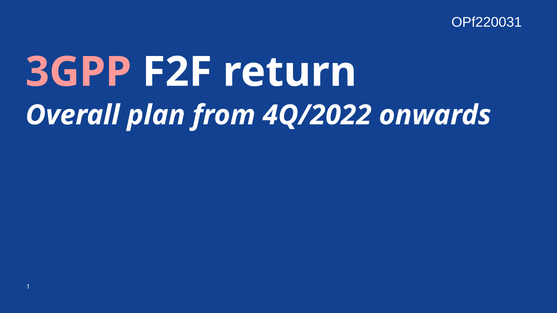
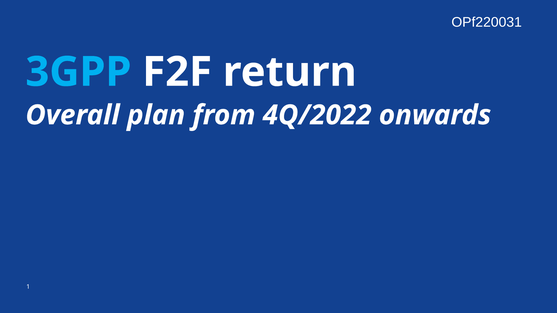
3GPP colour: pink -> light blue
